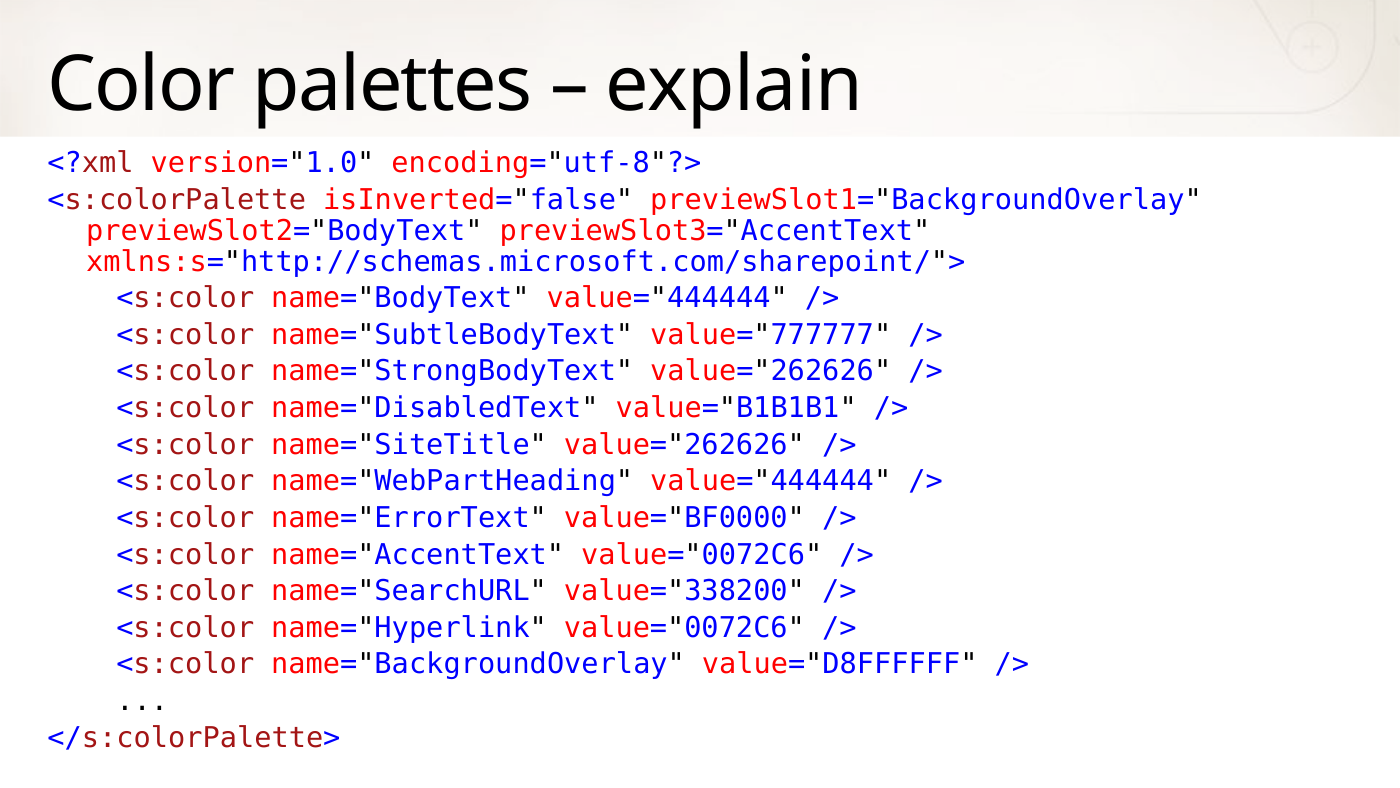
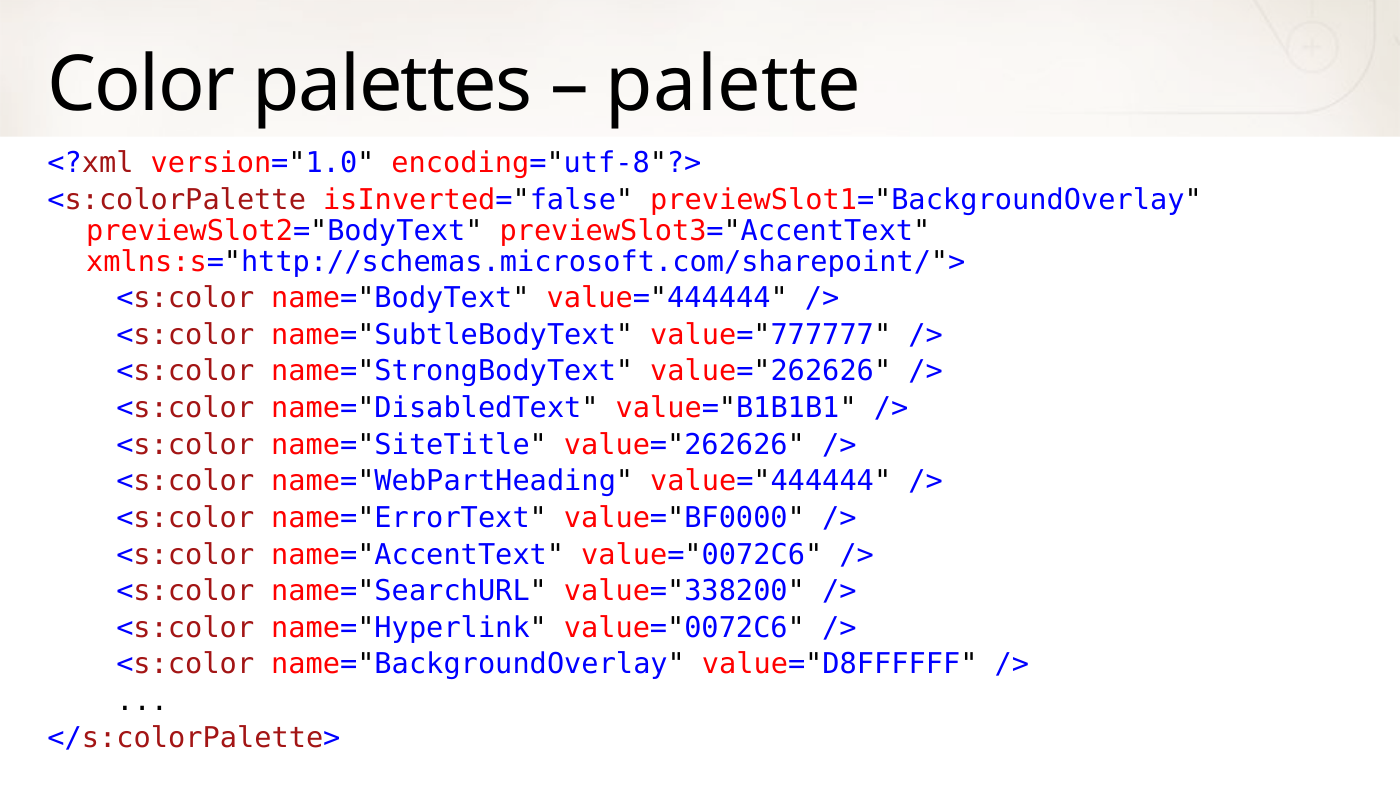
explain: explain -> palette
